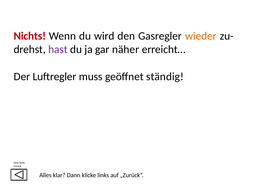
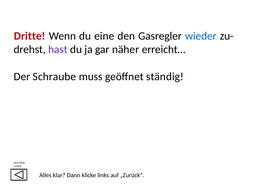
Nichts: Nichts -> Dritte
du wird: wird -> eine
wieder colour: orange -> blue
Luftregler: Luftregler -> Schraube
